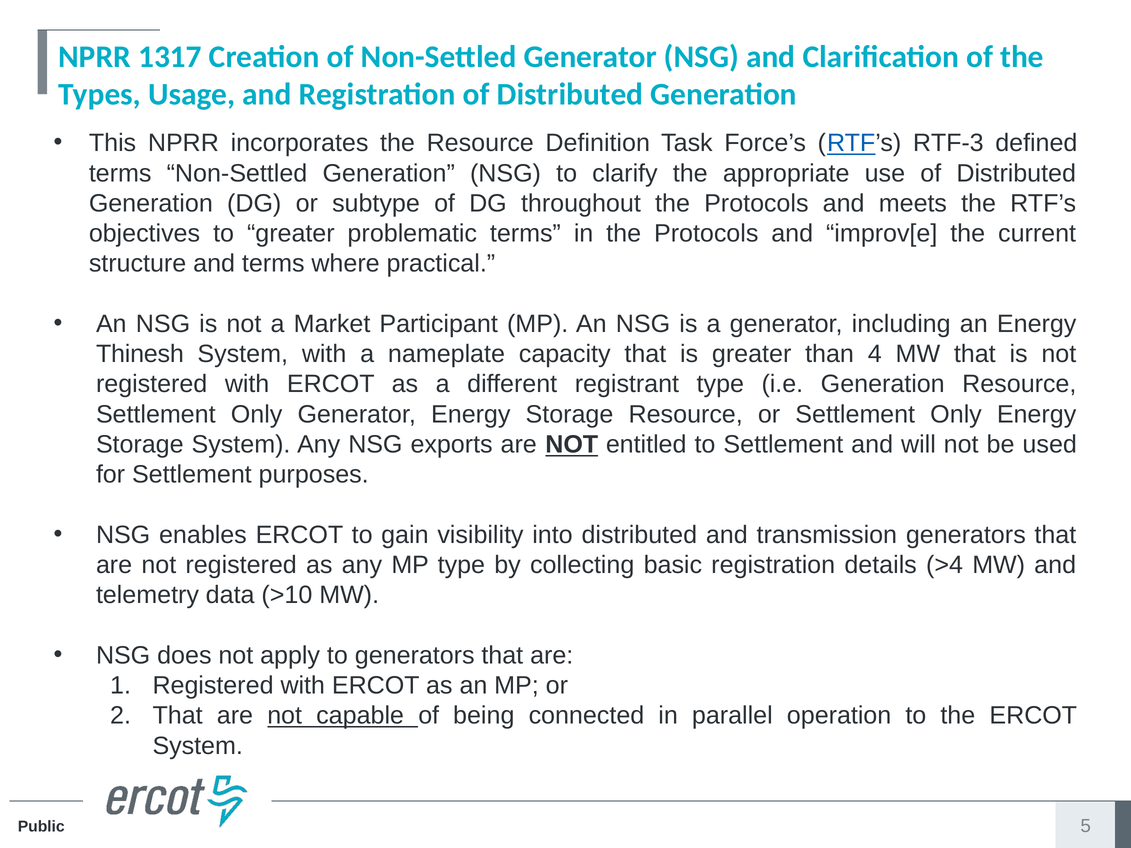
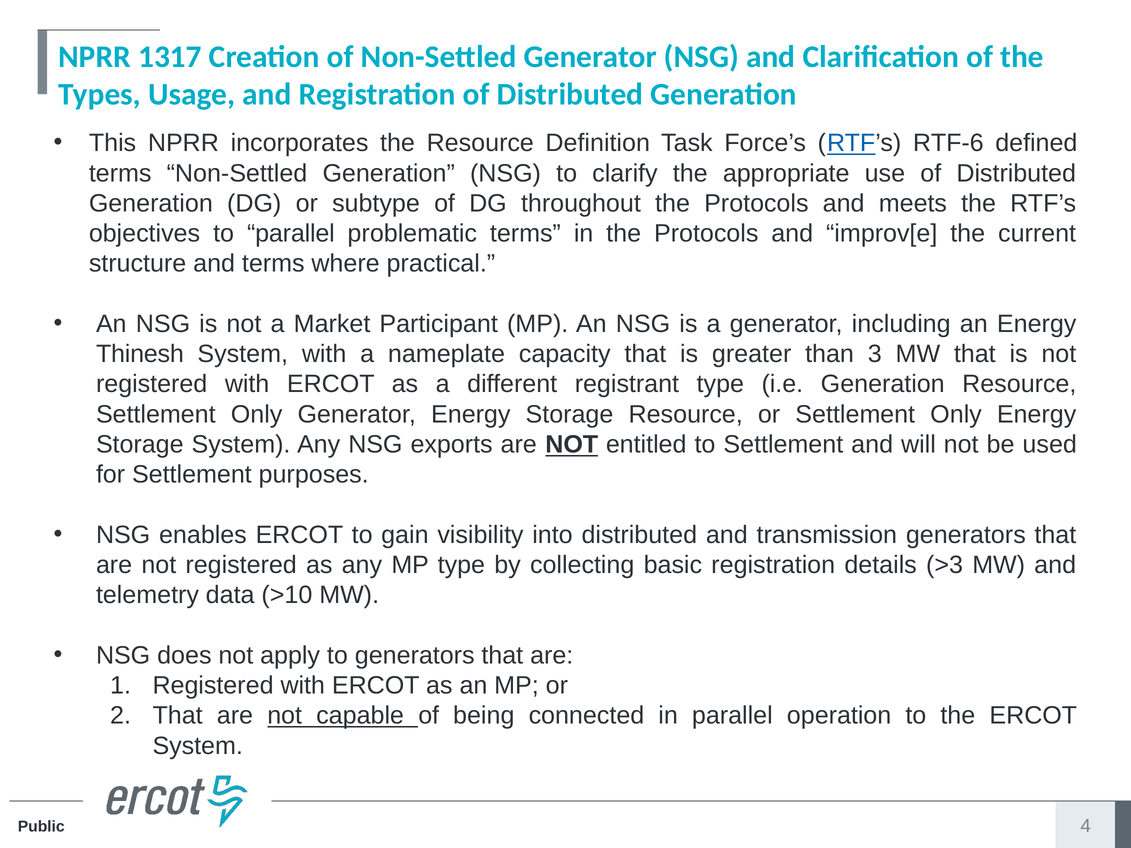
RTF-3: RTF-3 -> RTF-6
to greater: greater -> parallel
4: 4 -> 3
>4: >4 -> >3
5: 5 -> 4
